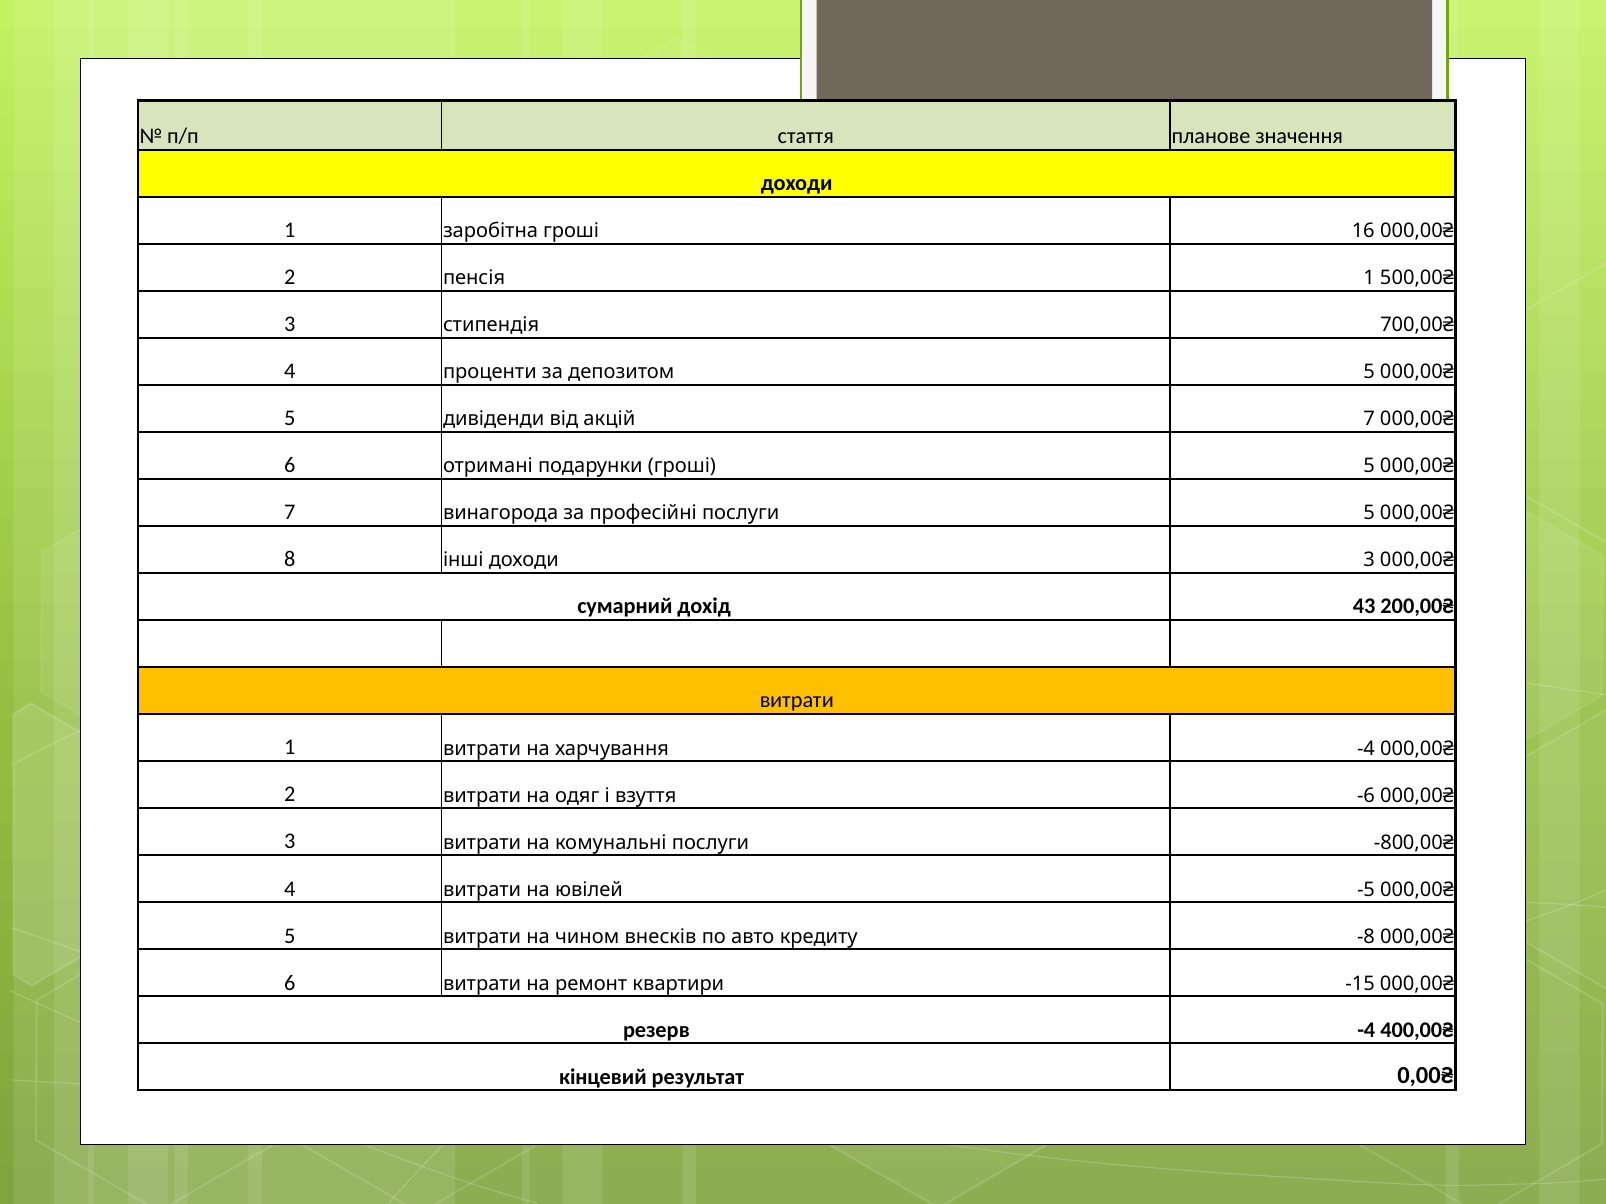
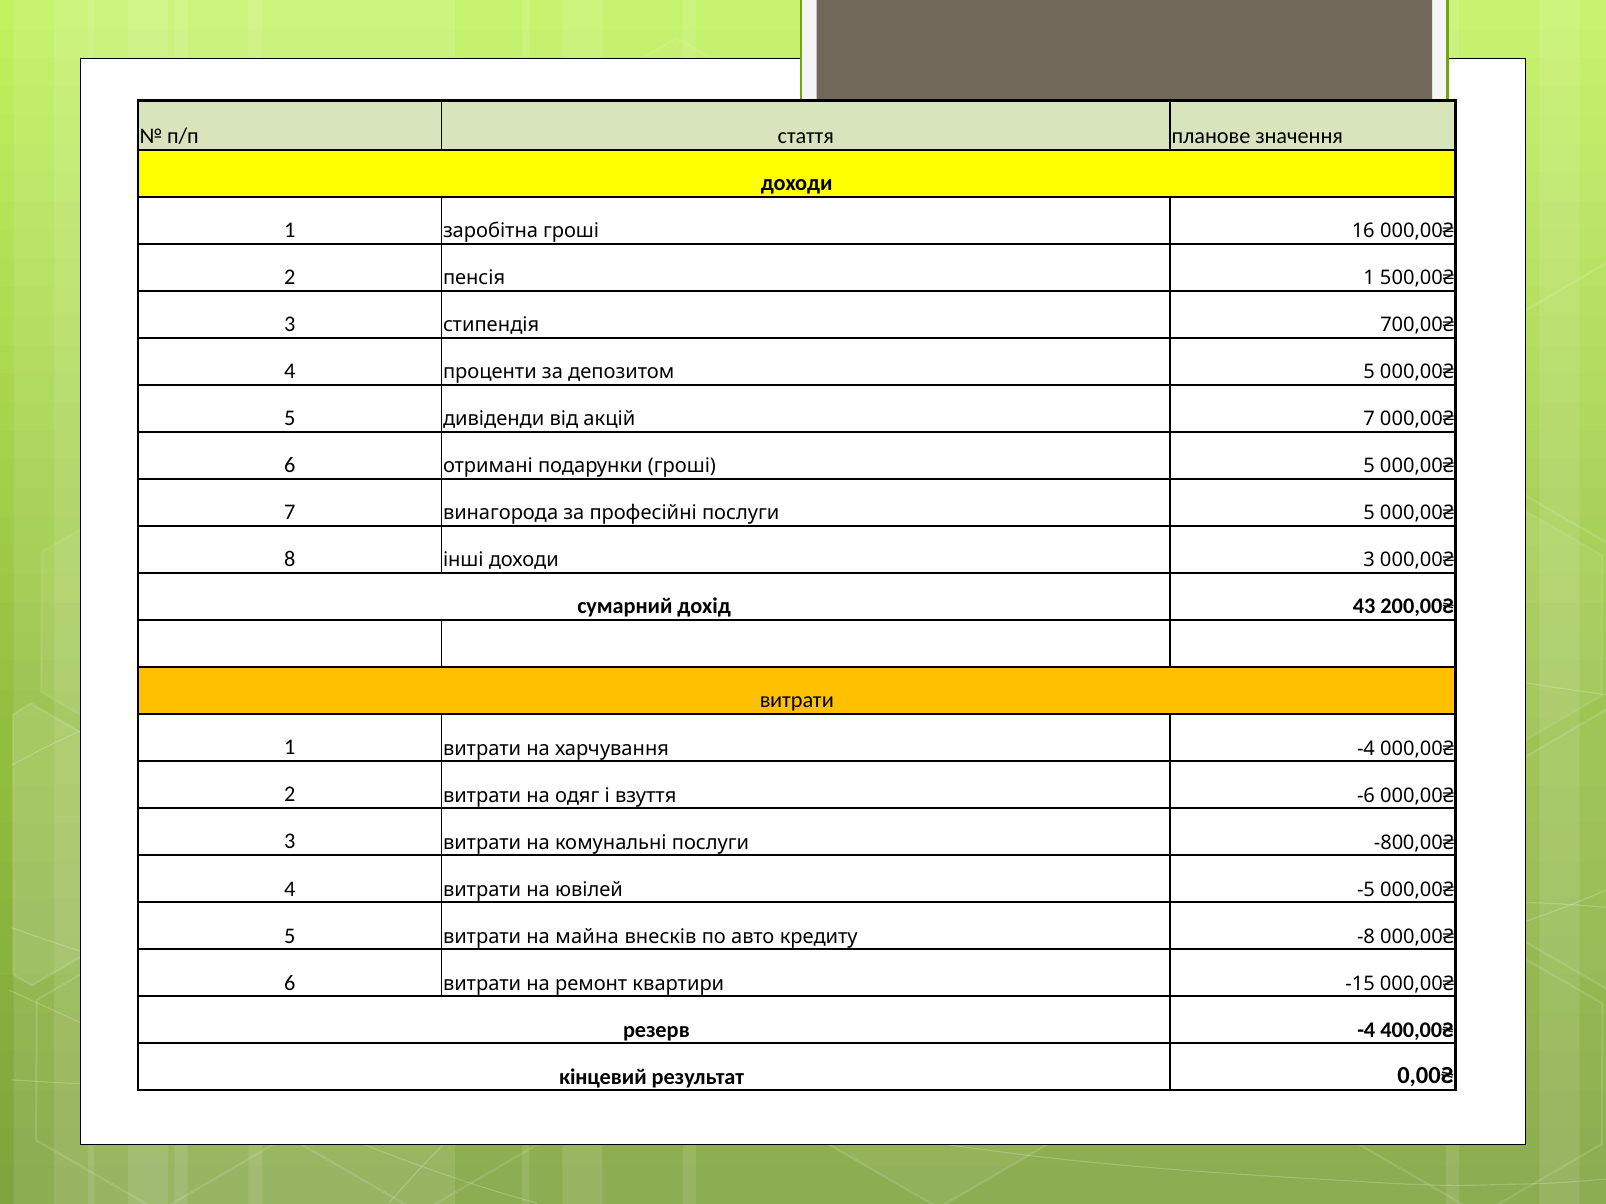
чином: чином -> майна
